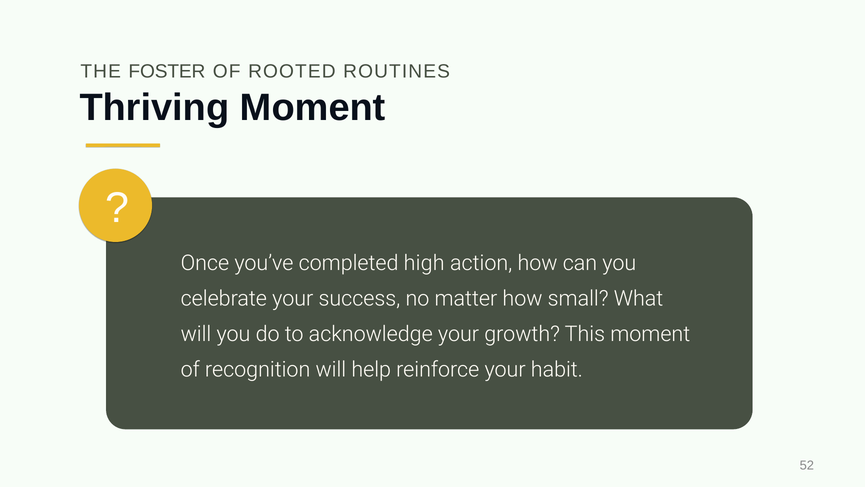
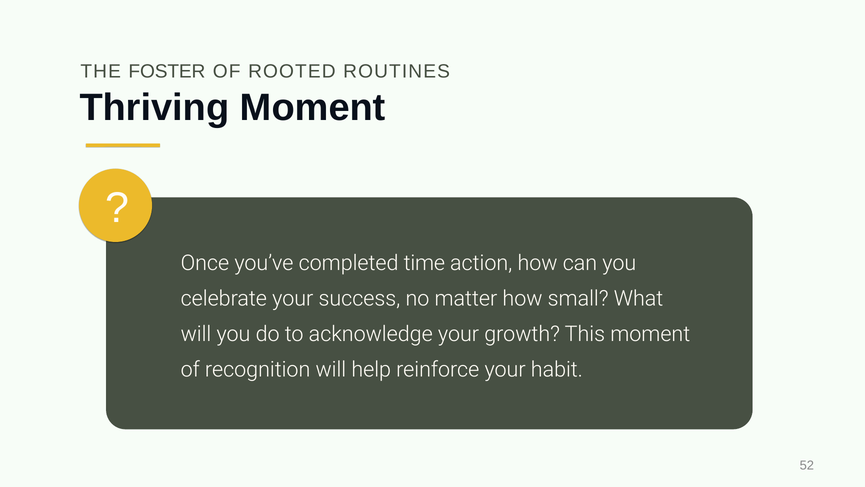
high: high -> time
